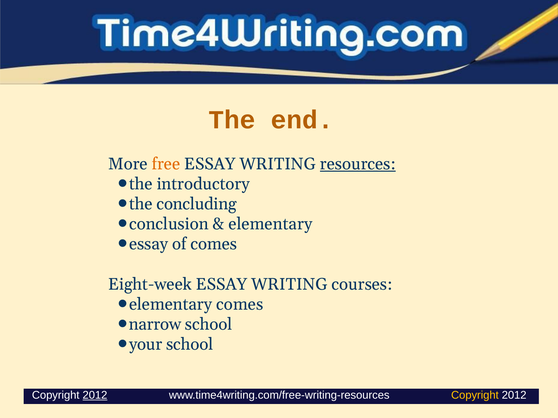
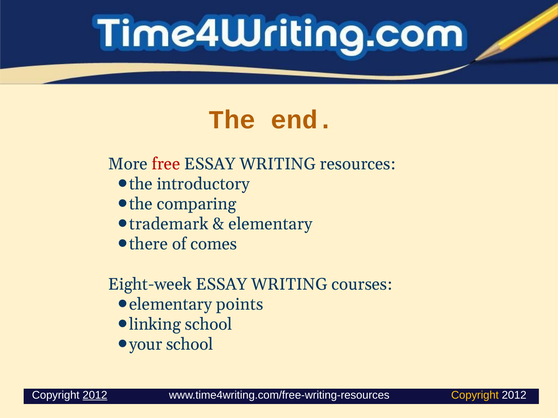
free colour: orange -> red
resources underline: present -> none
concluding: concluding -> comparing
conclusion: conclusion -> trademark
essay at (149, 244): essay -> there
elementary comes: comes -> points
narrow: narrow -> linking
